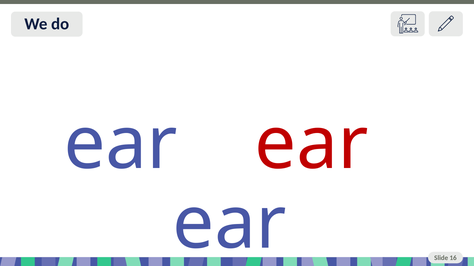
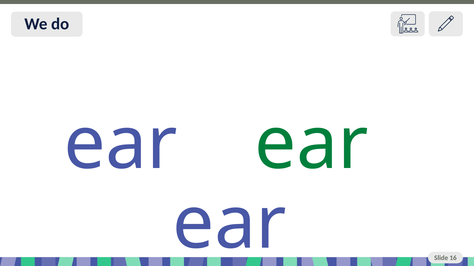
ear at (312, 144) colour: red -> green
